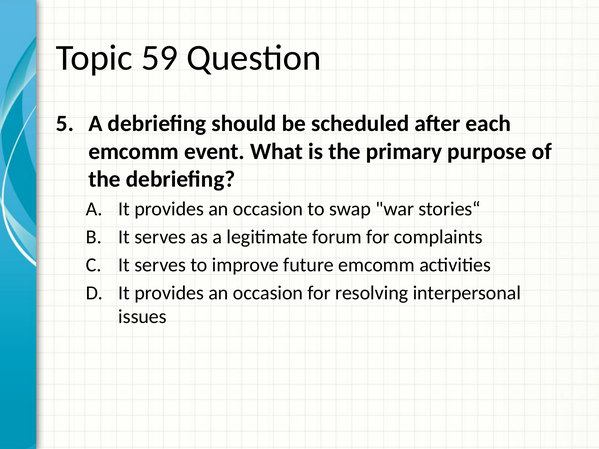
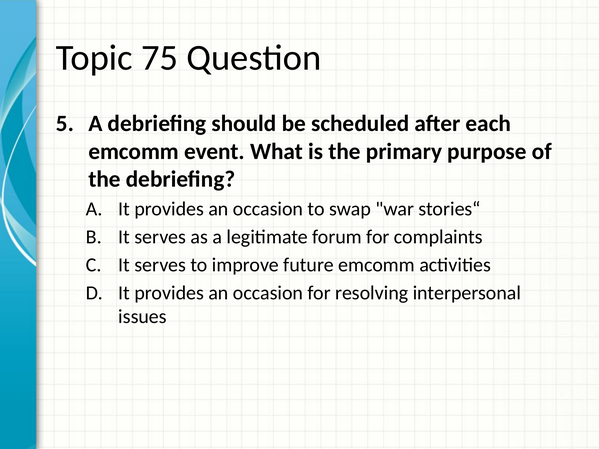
59: 59 -> 75
